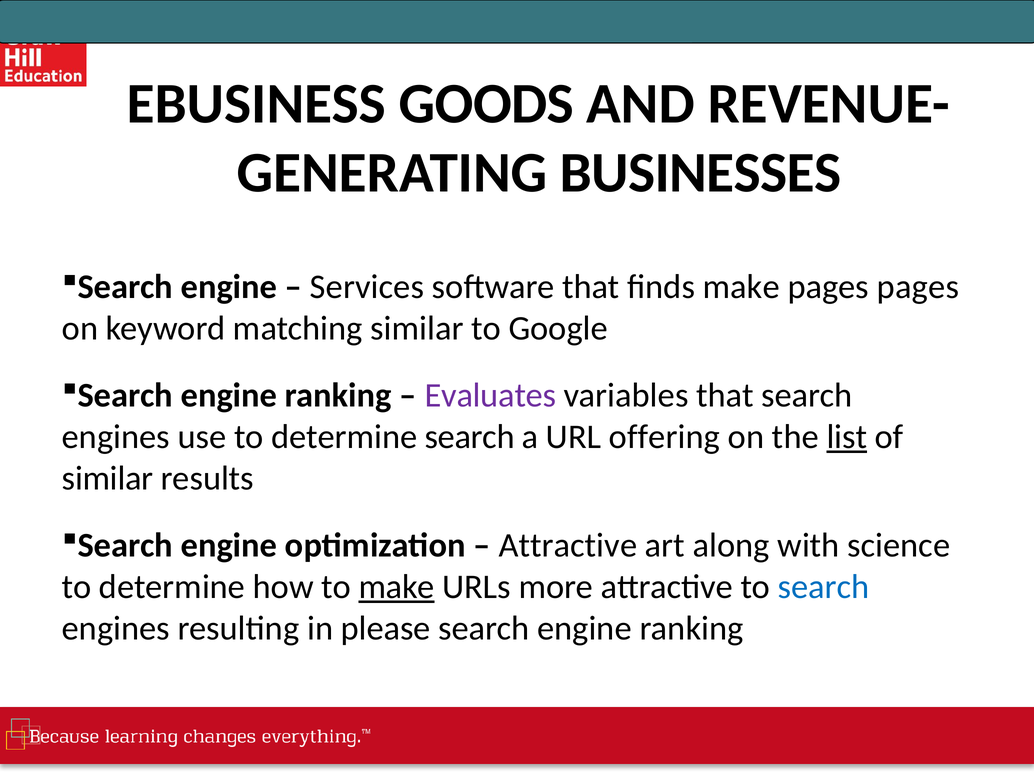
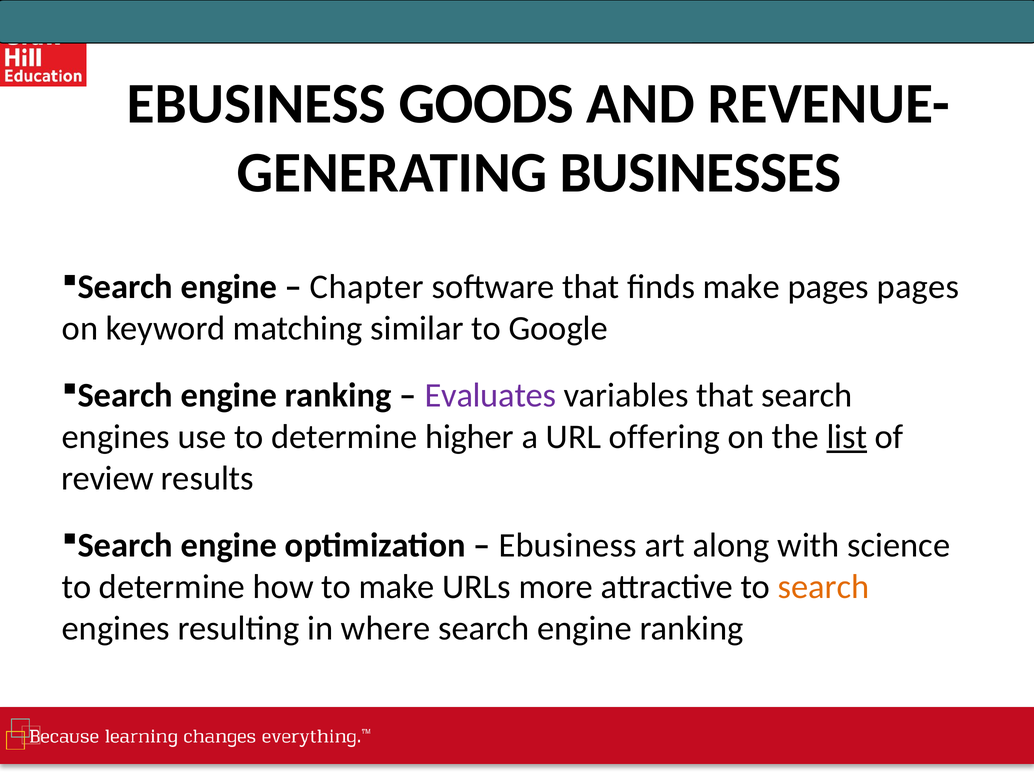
Services: Services -> Chapter
determine search: search -> higher
similar at (108, 478): similar -> review
Attractive at (568, 545): Attractive -> Ebusiness
make at (397, 587) underline: present -> none
search at (824, 587) colour: blue -> orange
please: please -> where
